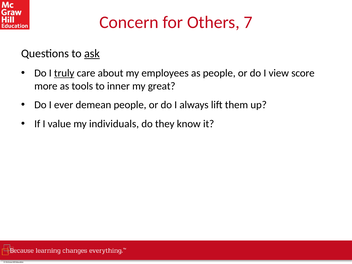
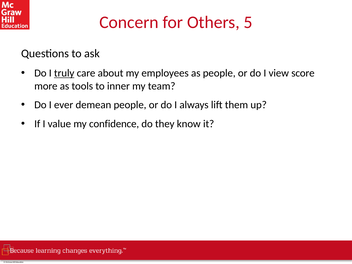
7: 7 -> 5
ask underline: present -> none
great: great -> team
individuals: individuals -> confidence
